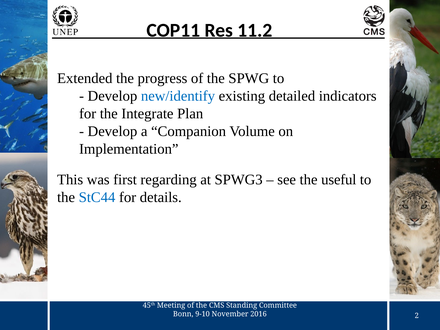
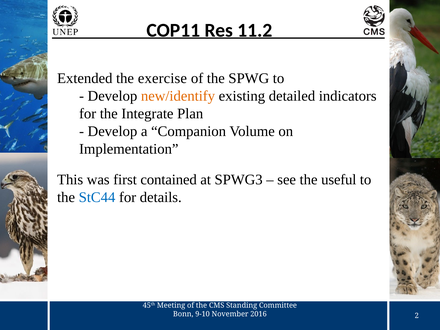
progress: progress -> exercise
new/identify colour: blue -> orange
regarding: regarding -> contained
